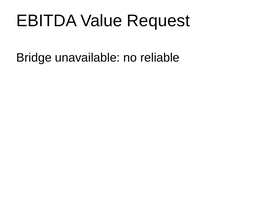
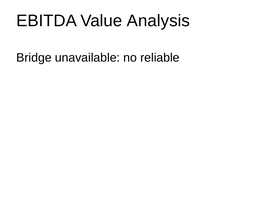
Request: Request -> Analysis
